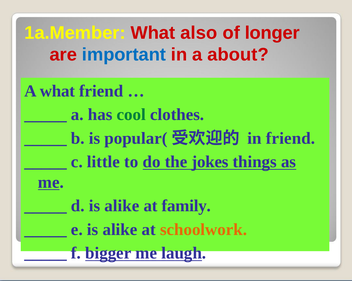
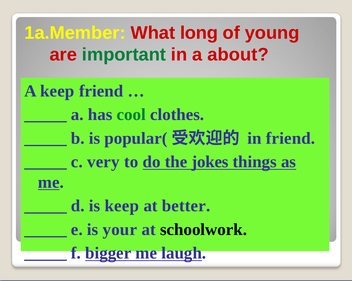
also: also -> long
longer: longer -> young
important colour: blue -> green
A what: what -> keep
little: little -> very
d is alike: alike -> keep
family: family -> better
e is alike: alike -> your
schoolwork colour: orange -> black
